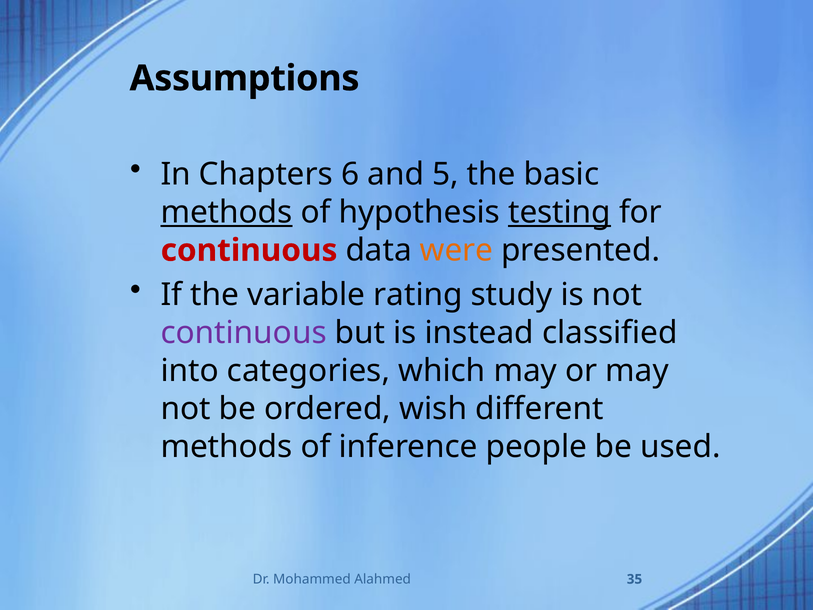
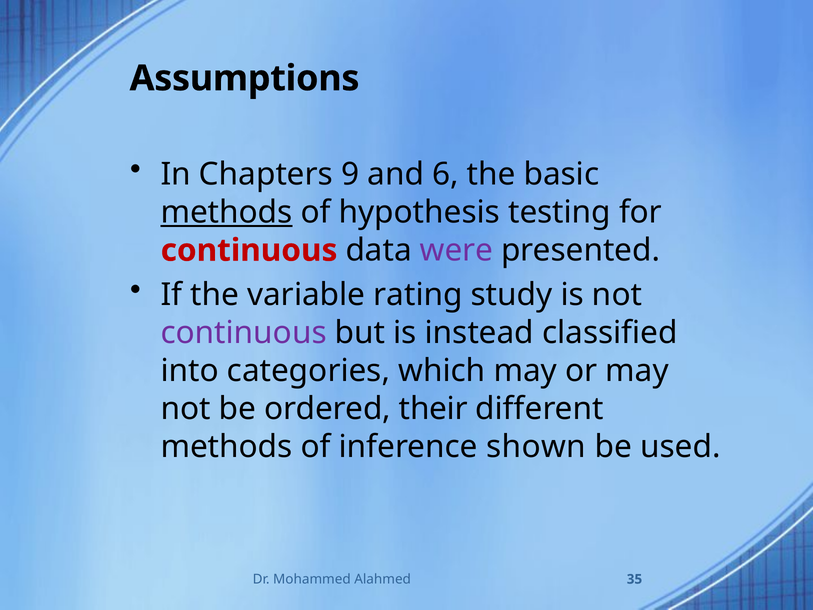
6: 6 -> 9
5: 5 -> 6
testing underline: present -> none
were colour: orange -> purple
wish: wish -> their
people: people -> shown
